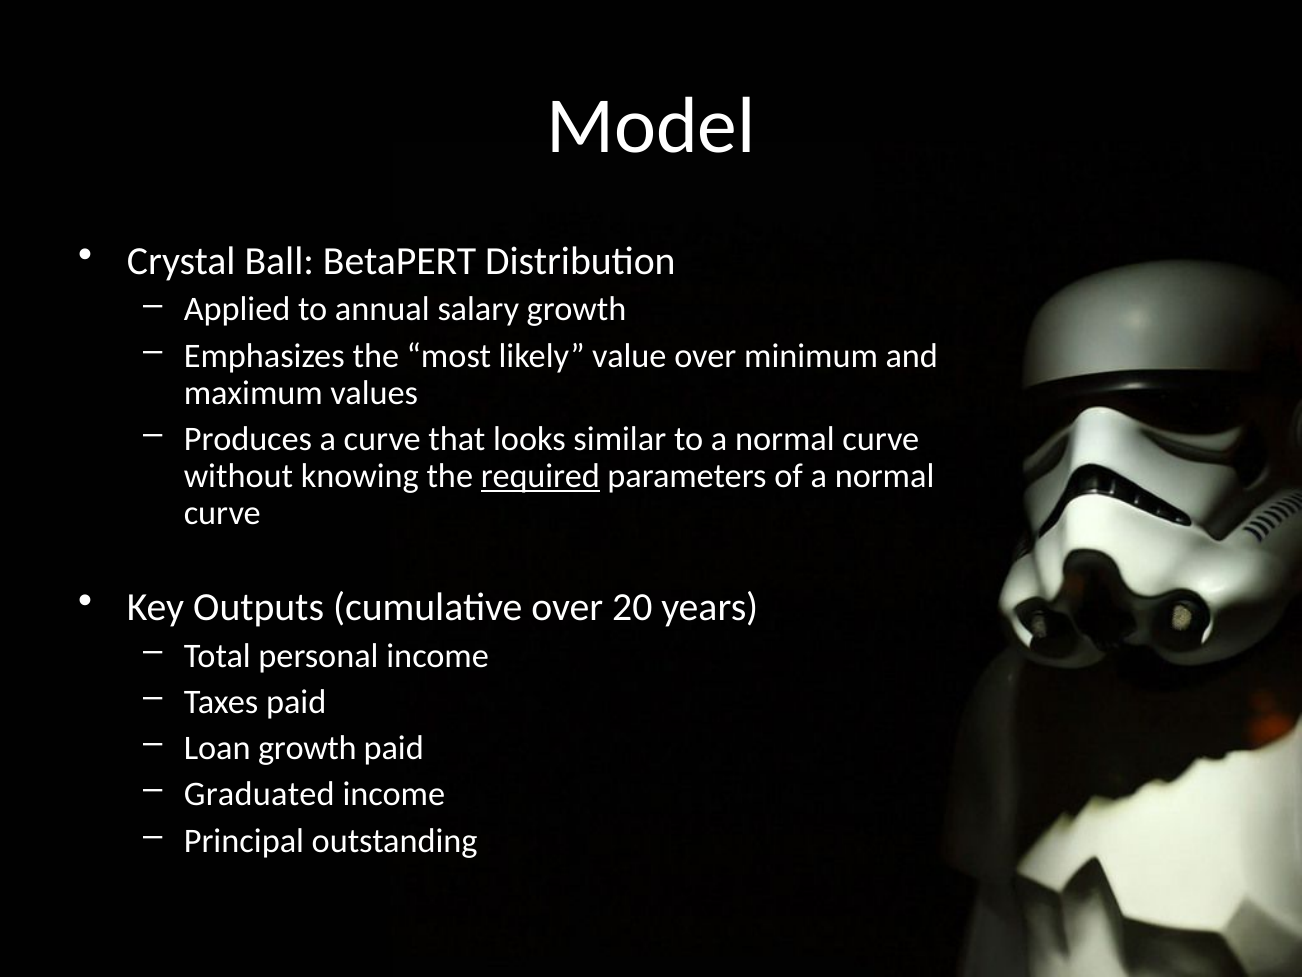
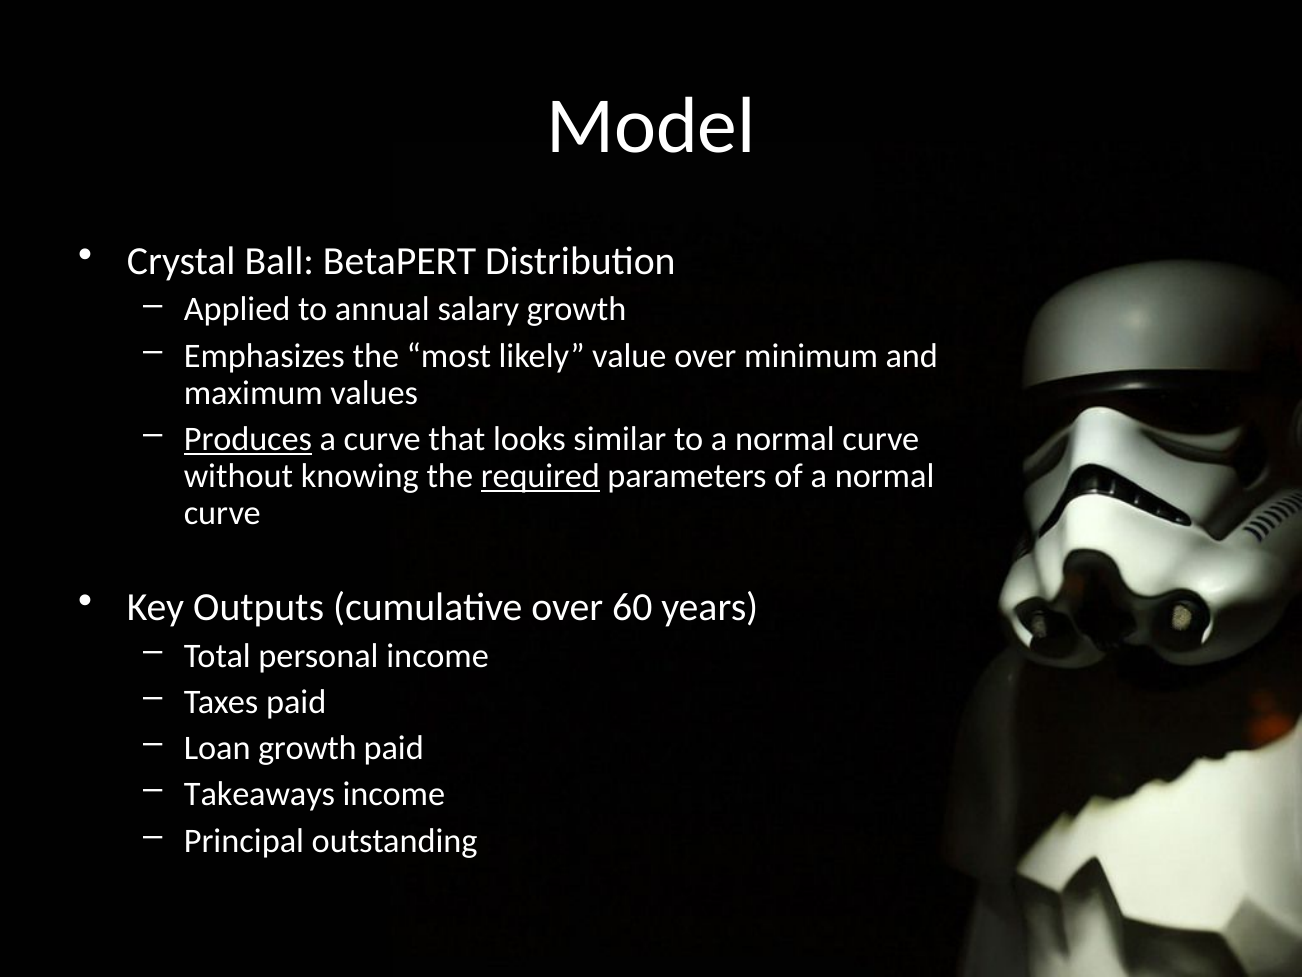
Produces underline: none -> present
20: 20 -> 60
Graduated: Graduated -> Takeaways
